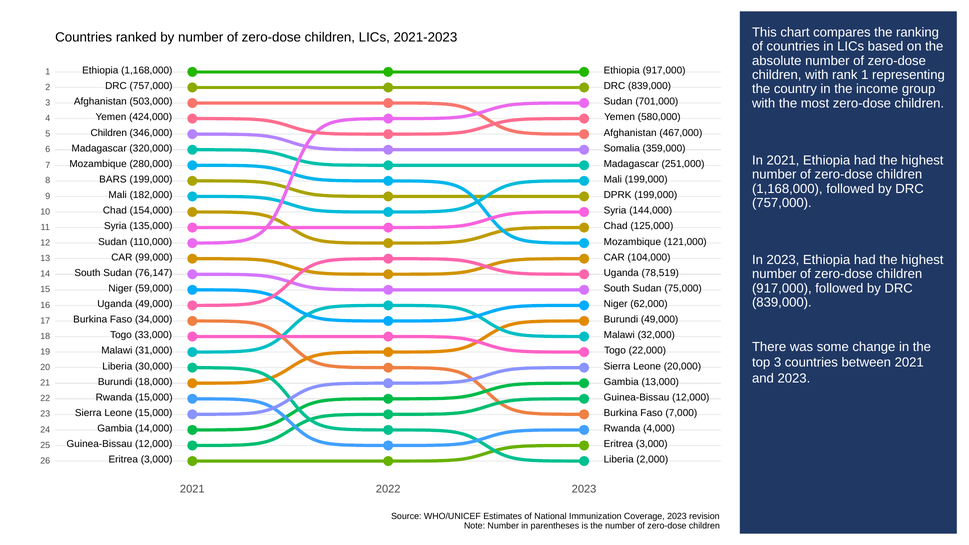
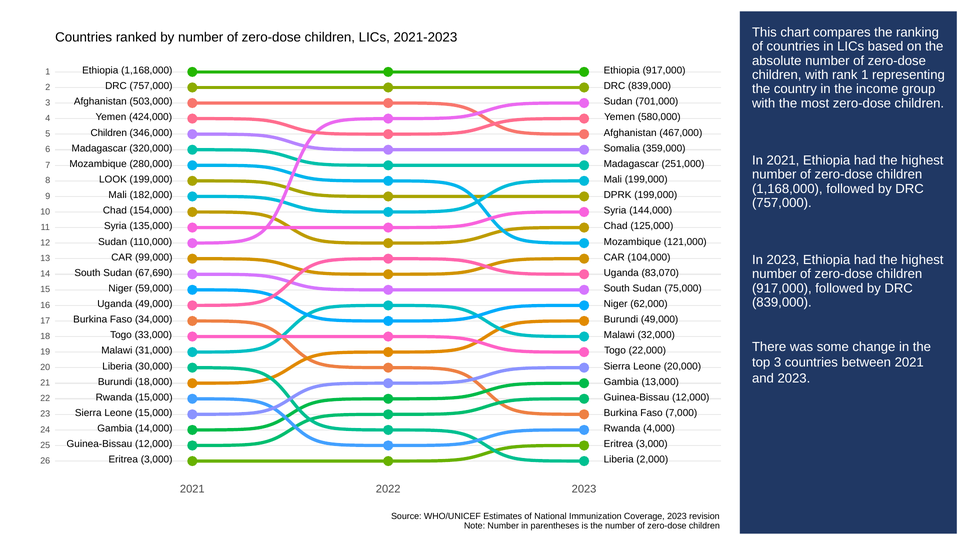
BARS: BARS -> LOOK
76,147: 76,147 -> 67,690
78,519: 78,519 -> 83,070
